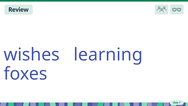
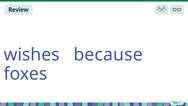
learning: learning -> because
